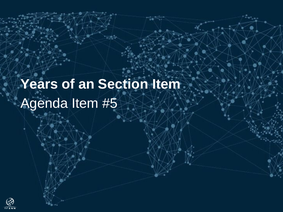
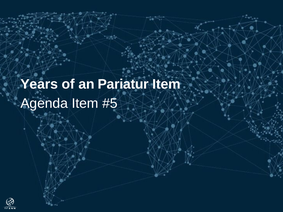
Section: Section -> Pariatur
